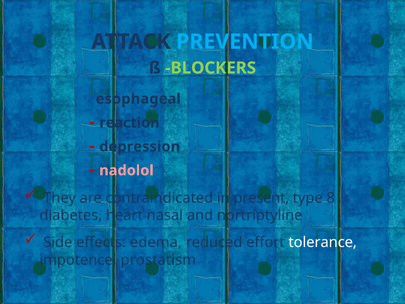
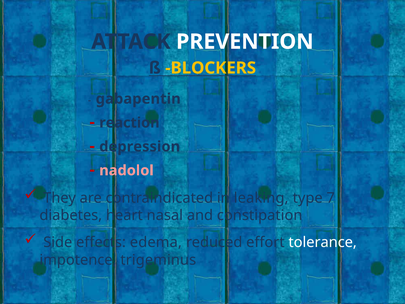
PREVENTION colour: light blue -> white
BLOCKERS colour: light green -> yellow
esophageal: esophageal -> gabapentin
present: present -> leaking
8: 8 -> 7
nortriptyline: nortriptyline -> constipation
prostatism: prostatism -> trigeminus
